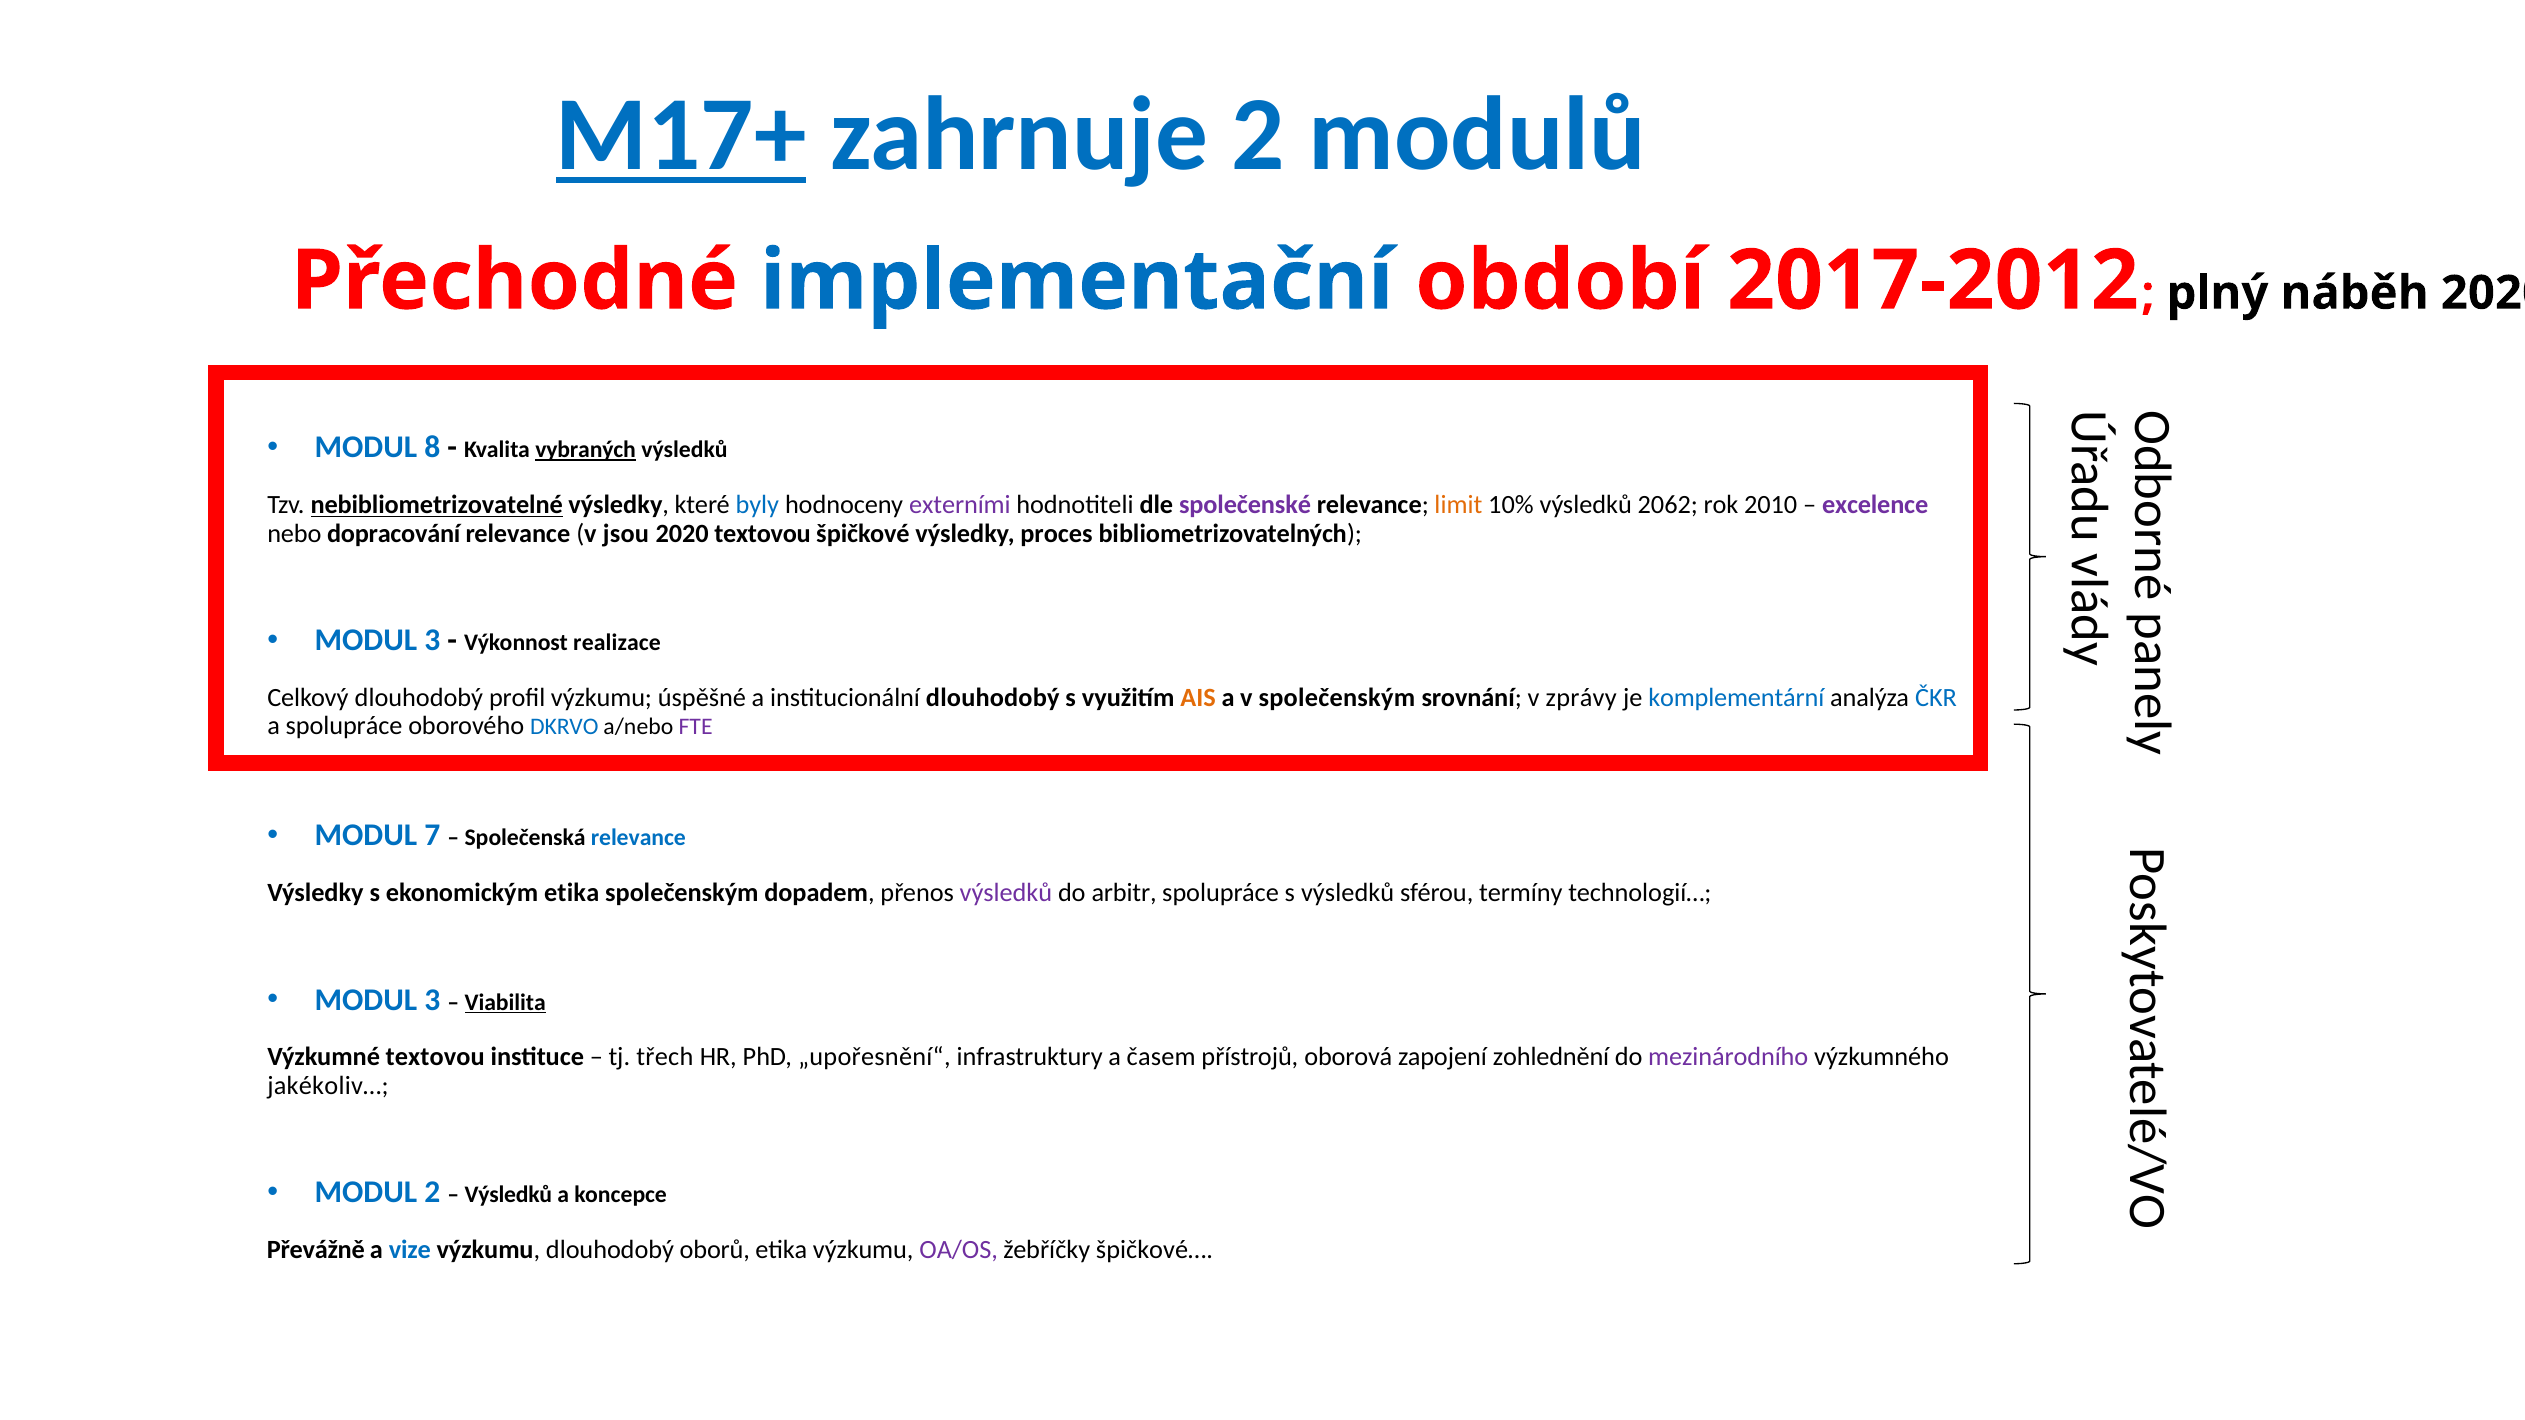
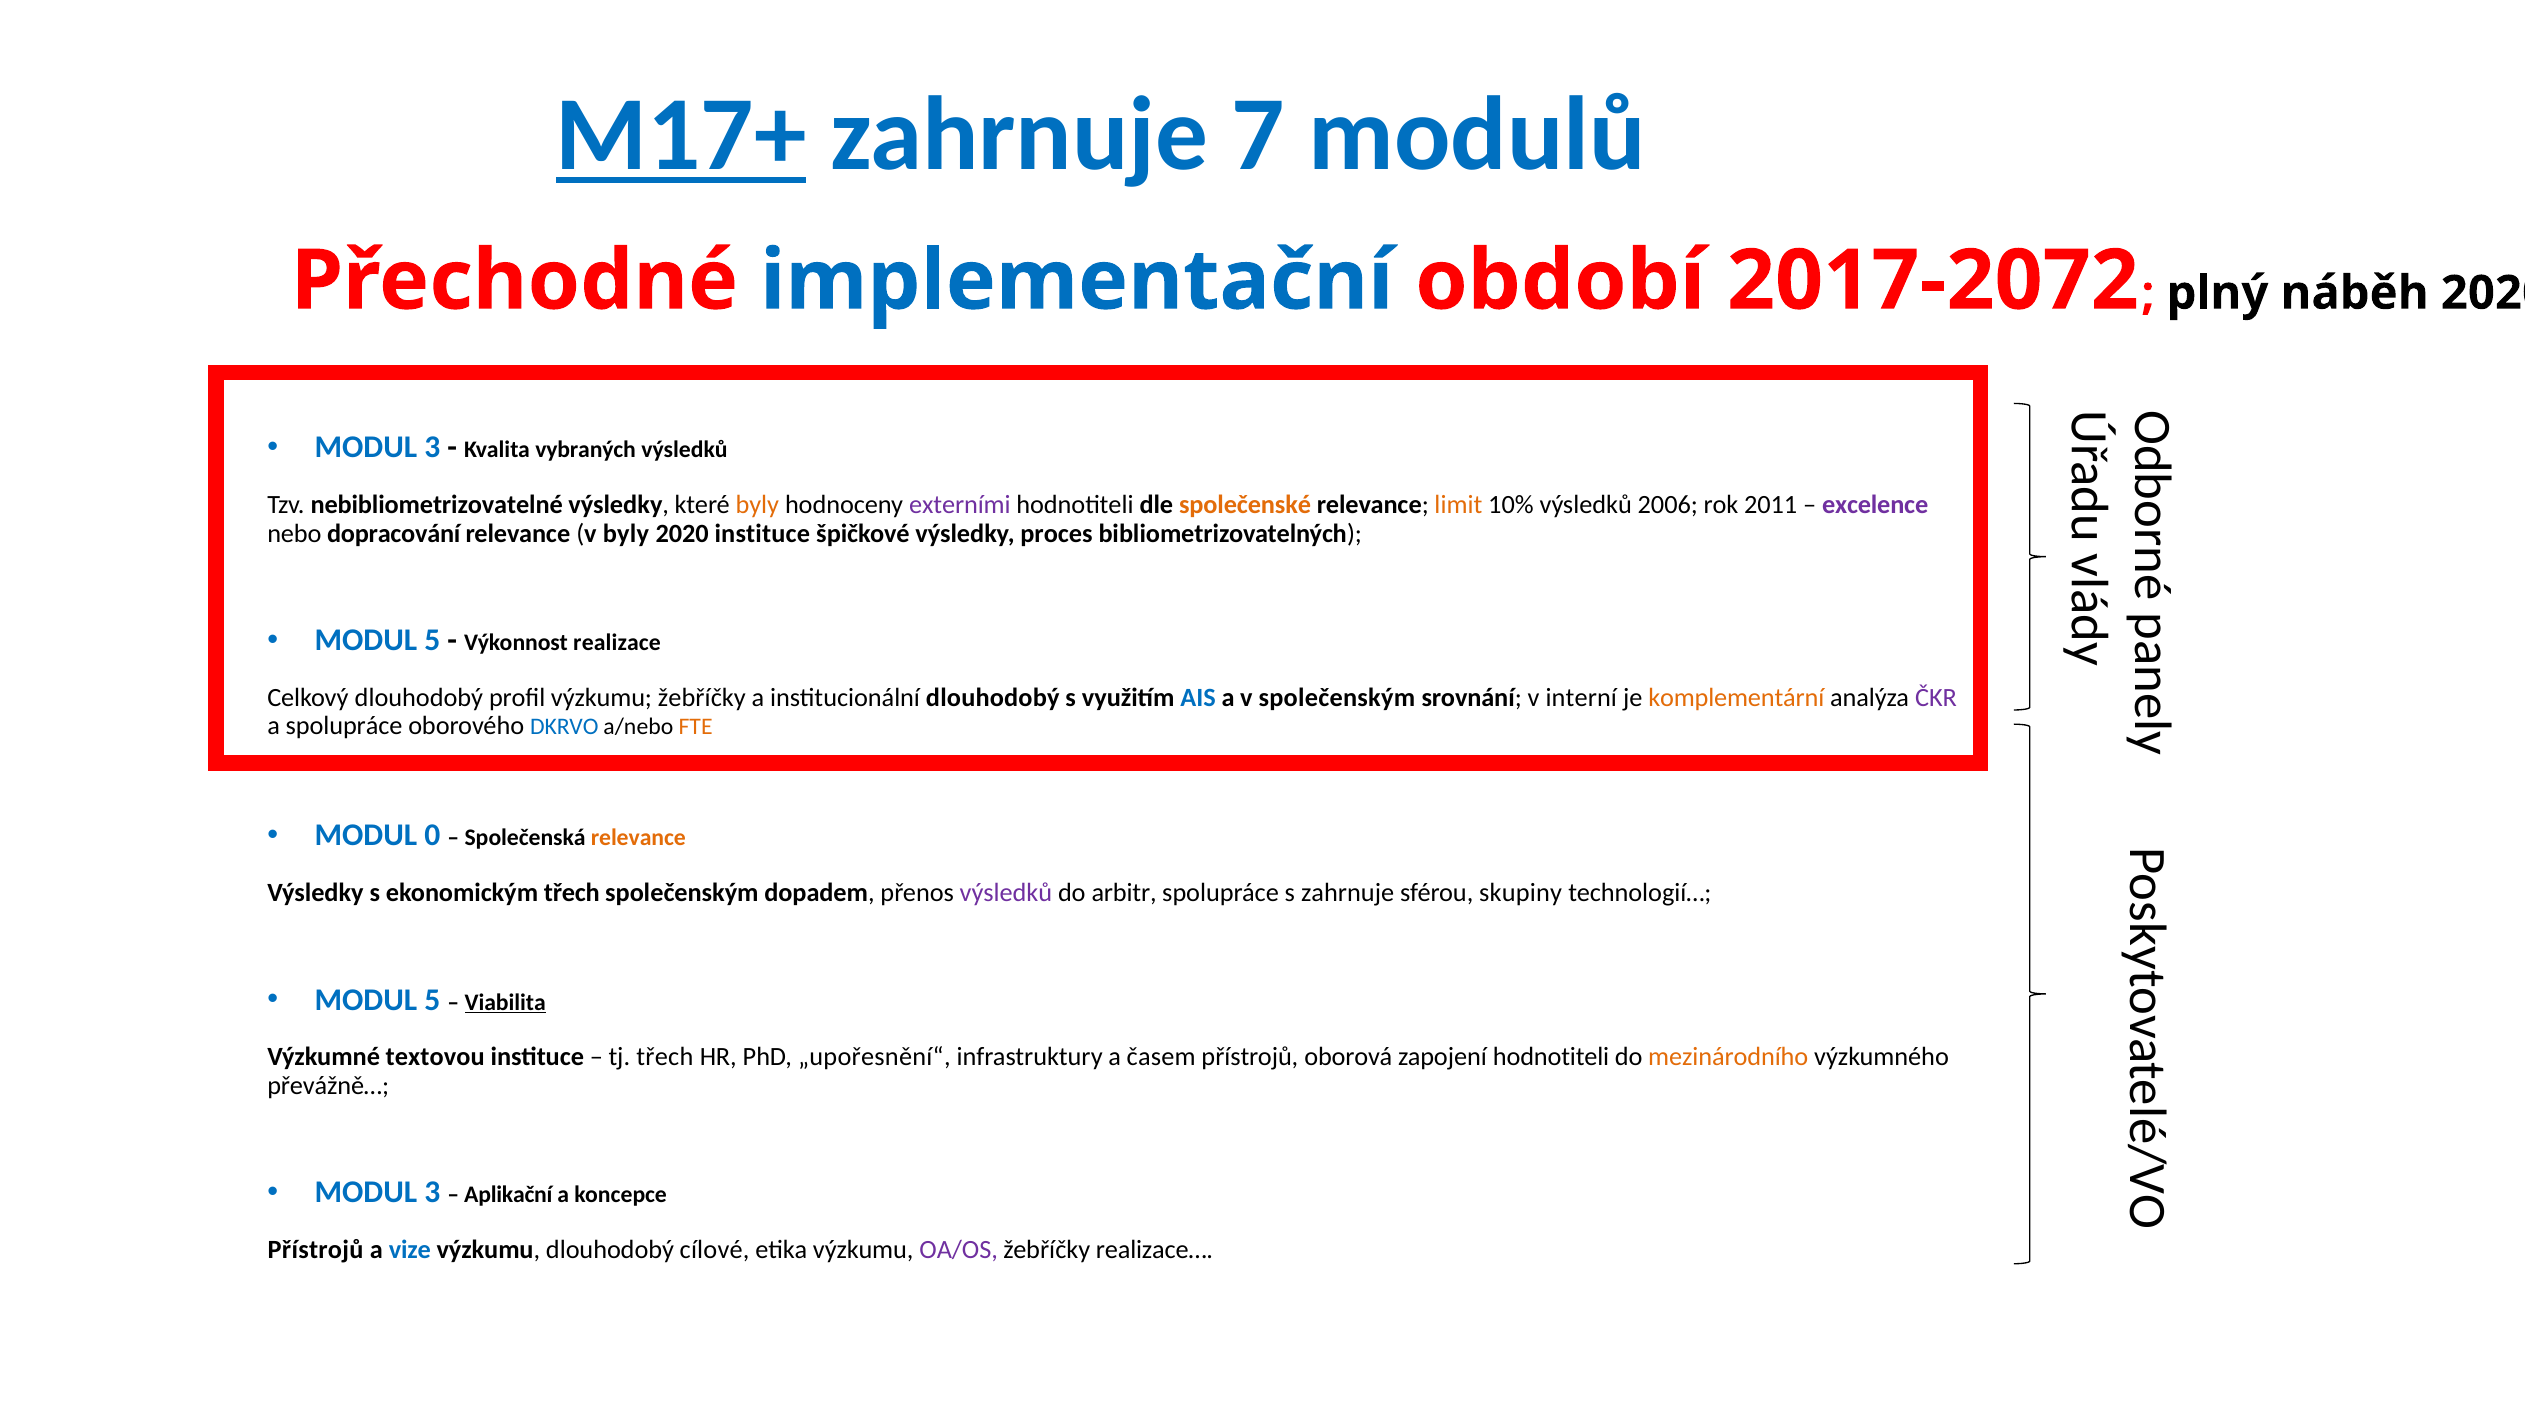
zahrnuje 2: 2 -> 7
2017-2012: 2017-2012 -> 2017-2072
8 at (432, 448): 8 -> 3
vybraných underline: present -> none
nebibliometrizovatelné underline: present -> none
byly at (757, 505) colour: blue -> orange
společenské colour: purple -> orange
2062: 2062 -> 2006
2010: 2010 -> 2011
v jsou: jsou -> byly
2020 textovou: textovou -> instituce
3 at (432, 640): 3 -> 5
výzkumu úspěšné: úspěšné -> žebříčky
AIS colour: orange -> blue
zprávy: zprávy -> interní
komplementární colour: blue -> orange
ČKR colour: blue -> purple
FTE colour: purple -> orange
7: 7 -> 0
relevance at (638, 838) colour: blue -> orange
ekonomickým etika: etika -> třech
s výsledků: výsledků -> zahrnuje
termíny: termíny -> skupiny
3 at (432, 1000): 3 -> 5
zapojení zohlednění: zohlednění -> hodnotiteli
mezinárodního colour: purple -> orange
jakékoliv…: jakékoliv… -> převážně…
2 at (432, 1193): 2 -> 3
Výsledků at (508, 1195): Výsledků -> Aplikační
Převážně at (316, 1250): Převážně -> Přístrojů
oborů: oborů -> cílové
špičkové…: špičkové… -> realizace…
